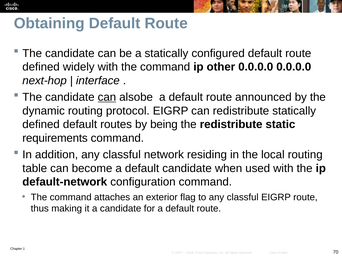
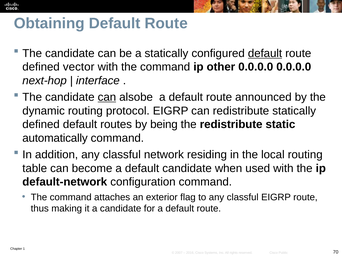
default at (265, 53) underline: none -> present
widely: widely -> vector
requirements: requirements -> automatically
